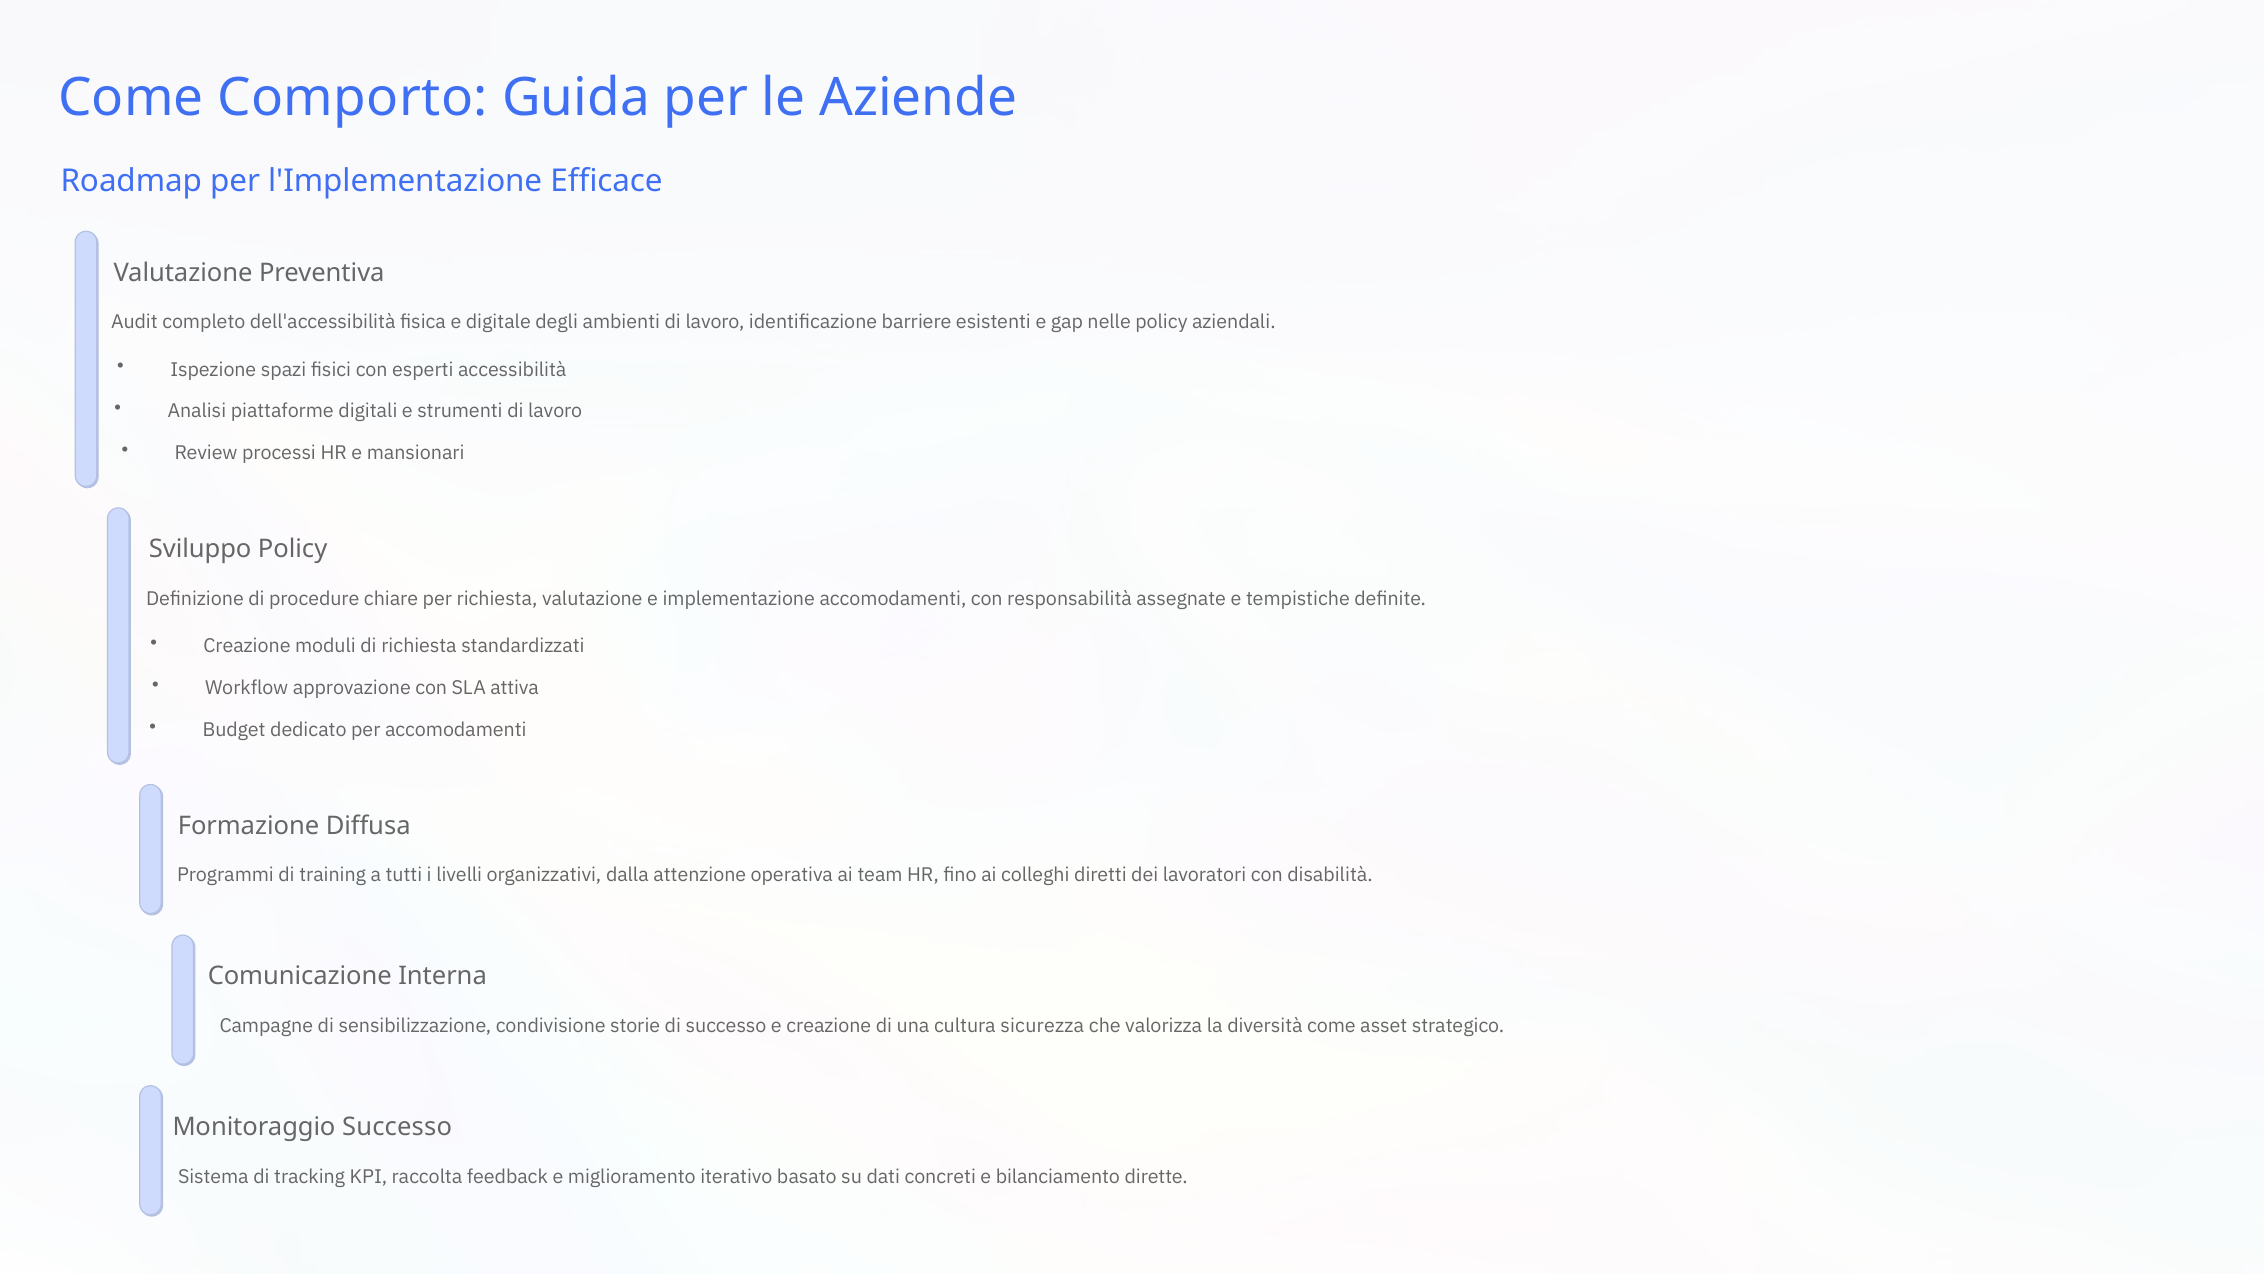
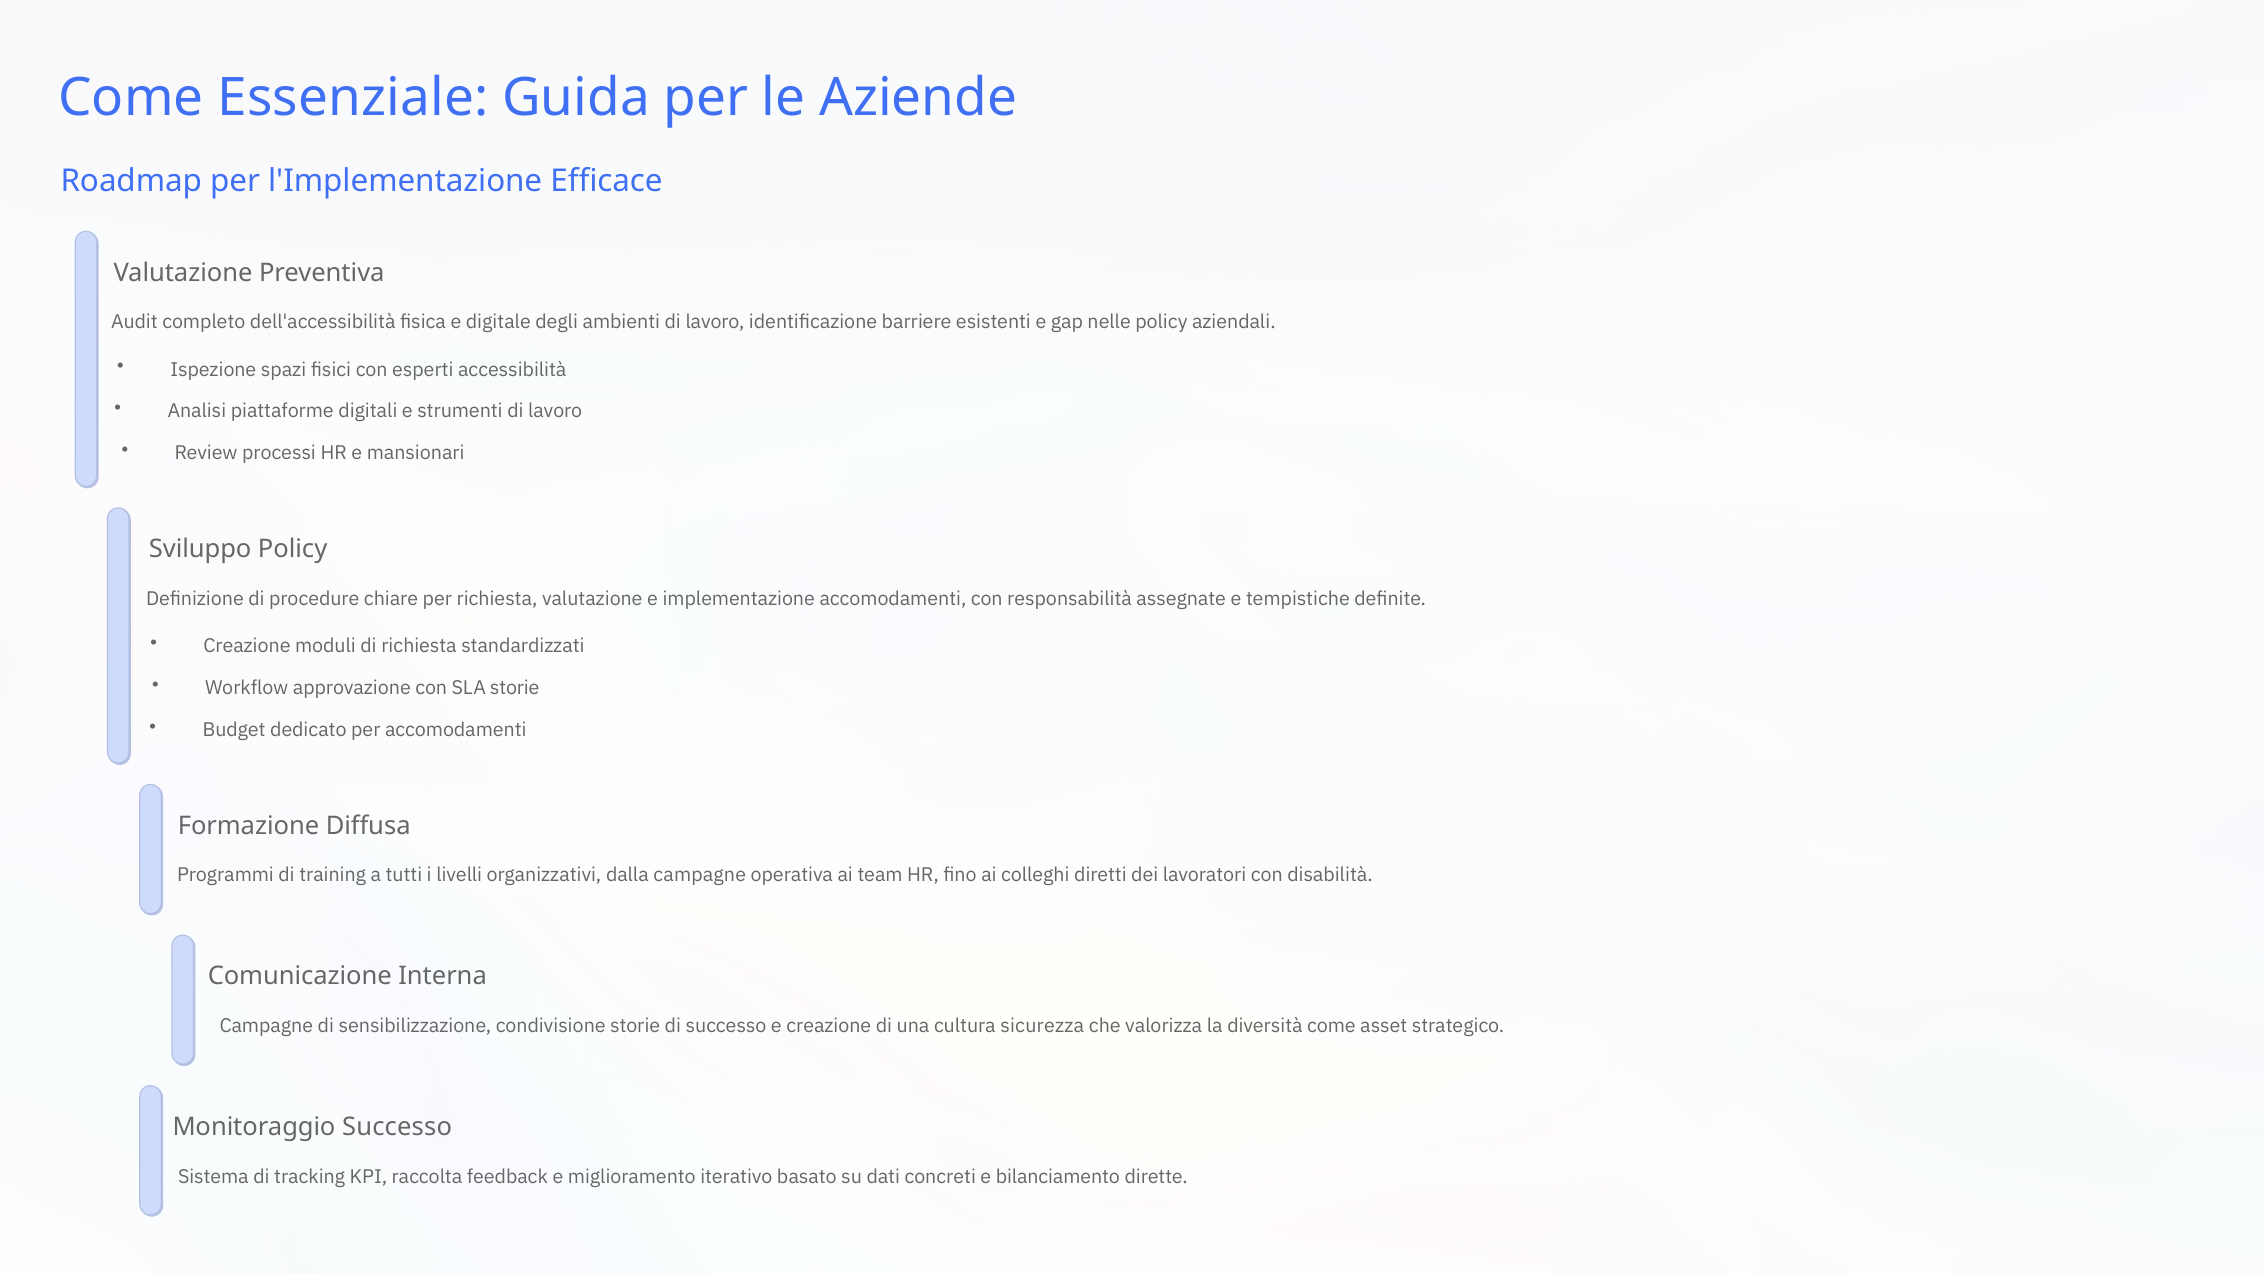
Comporto: Comporto -> Essenziale
SLA attiva: attiva -> storie
dalla attenzione: attenzione -> campagne
